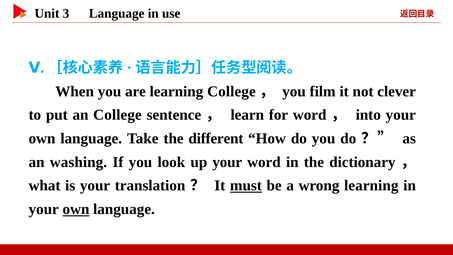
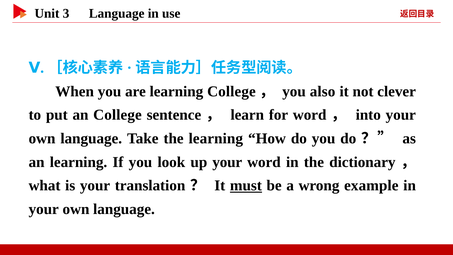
film: film -> also
the different: different -> learning
an washing: washing -> learning
wrong learning: learning -> example
own at (76, 209) underline: present -> none
